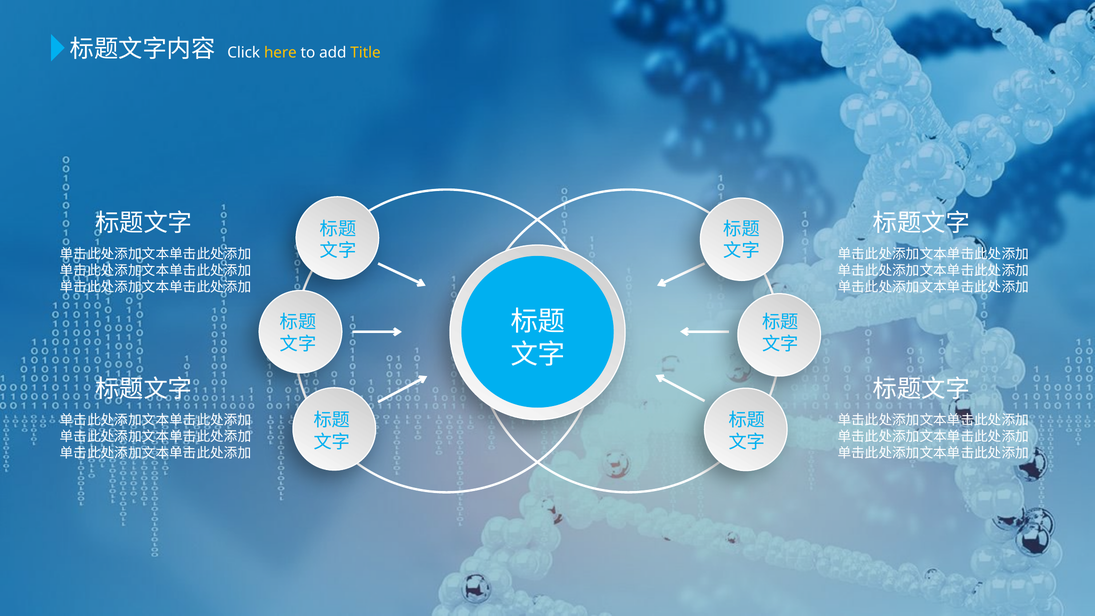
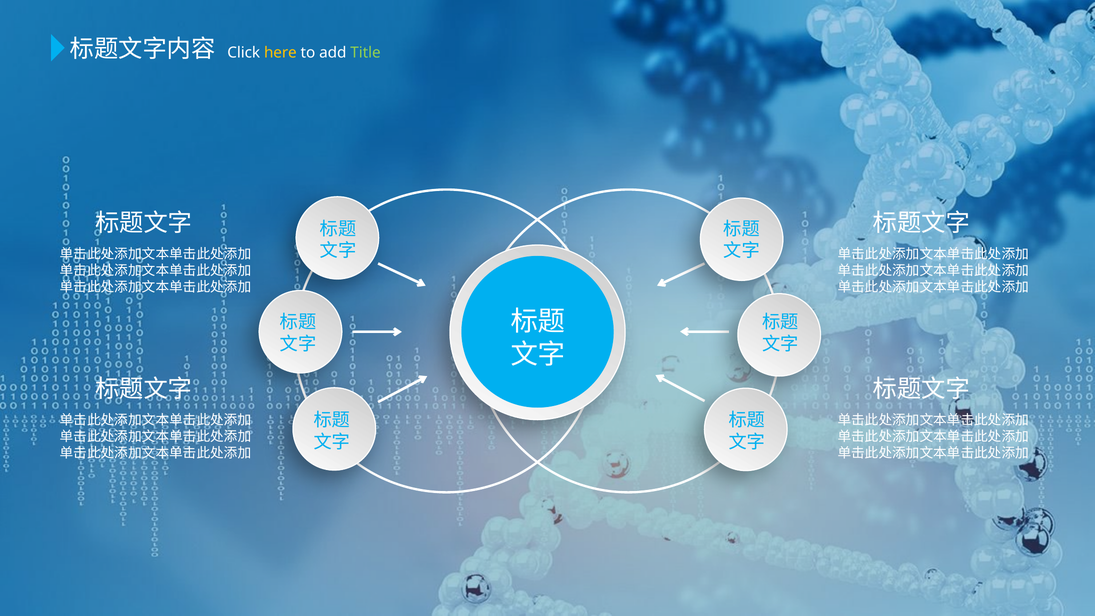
Title colour: yellow -> light green
